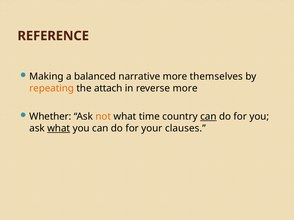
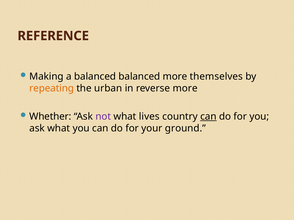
balanced narrative: narrative -> balanced
attach: attach -> urban
not colour: orange -> purple
time: time -> lives
what at (59, 129) underline: present -> none
clauses: clauses -> ground
